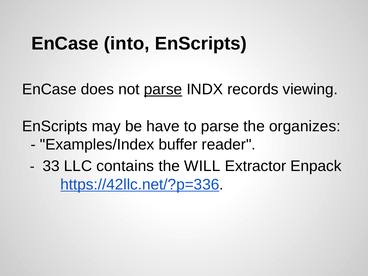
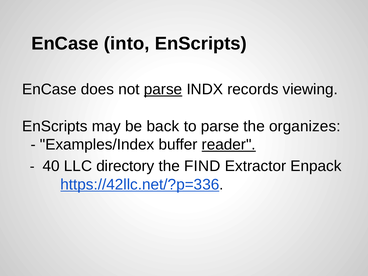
have: have -> back
reader underline: none -> present
33: 33 -> 40
contains: contains -> directory
WILL: WILL -> FIND
